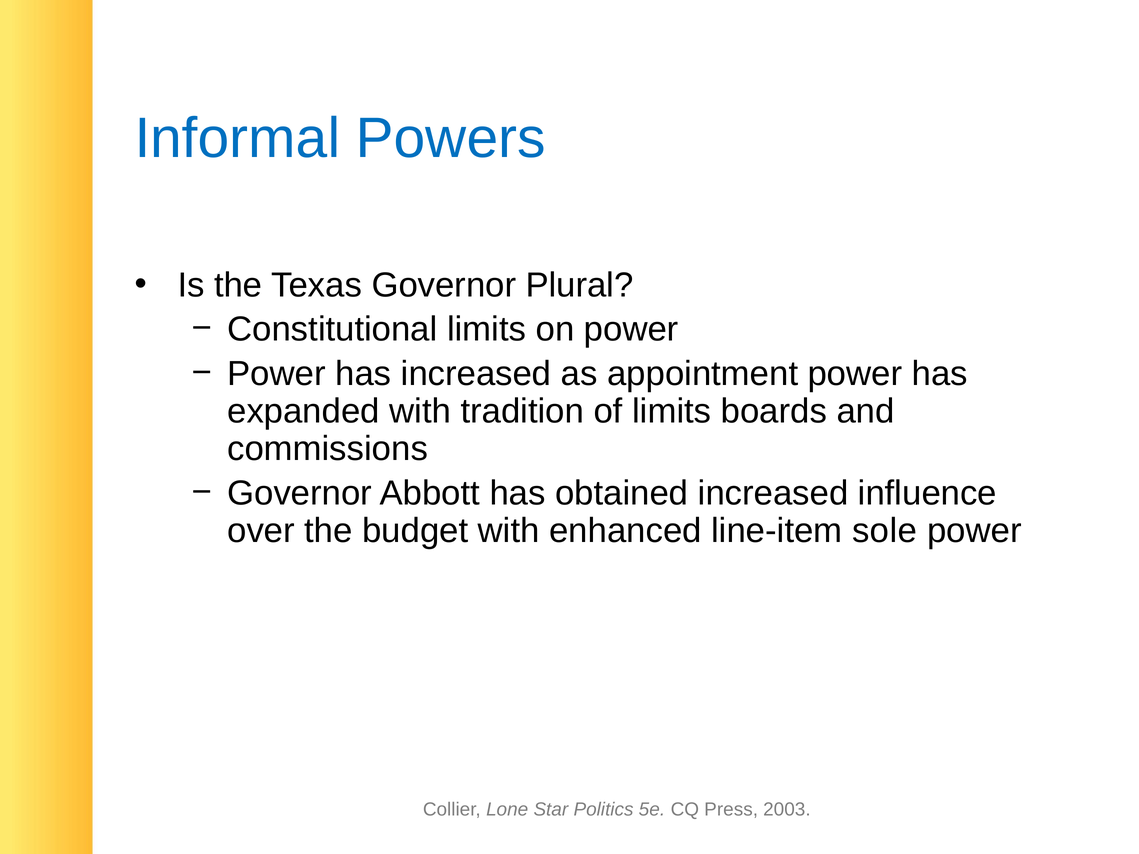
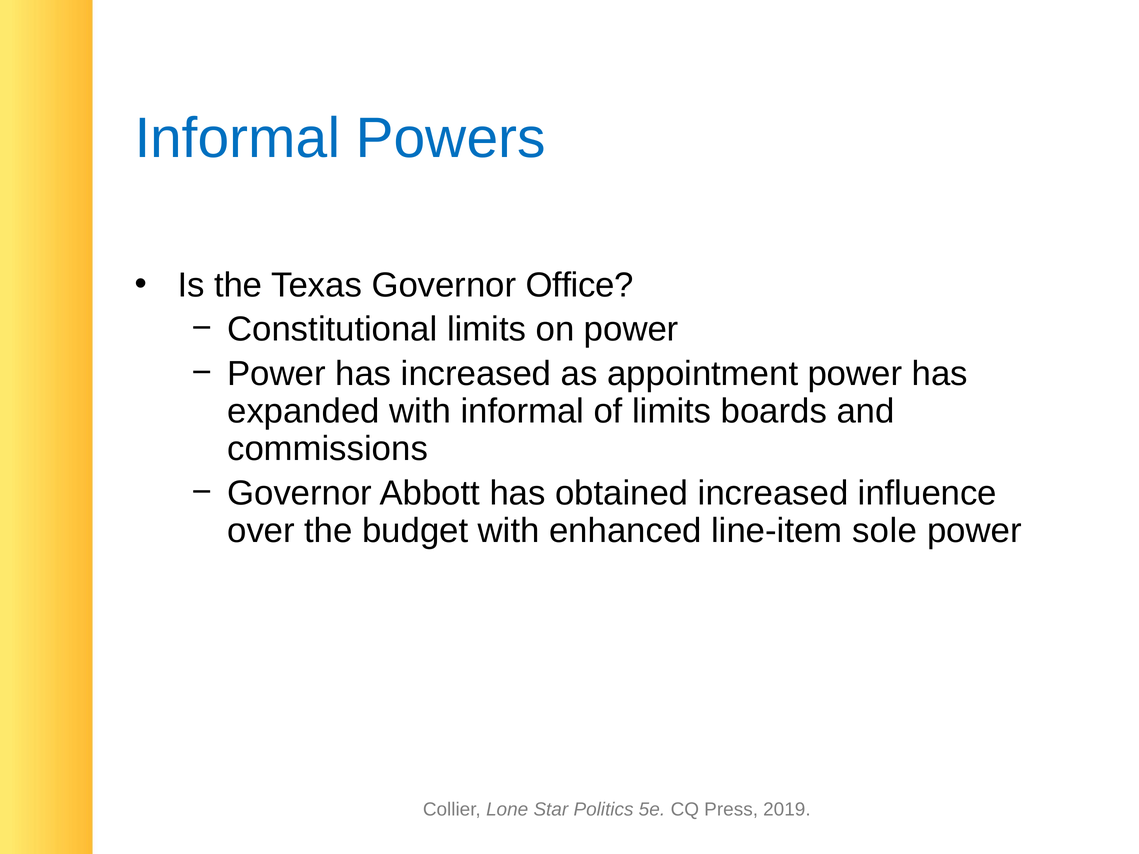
Plural: Plural -> Office
with tradition: tradition -> informal
2003: 2003 -> 2019
